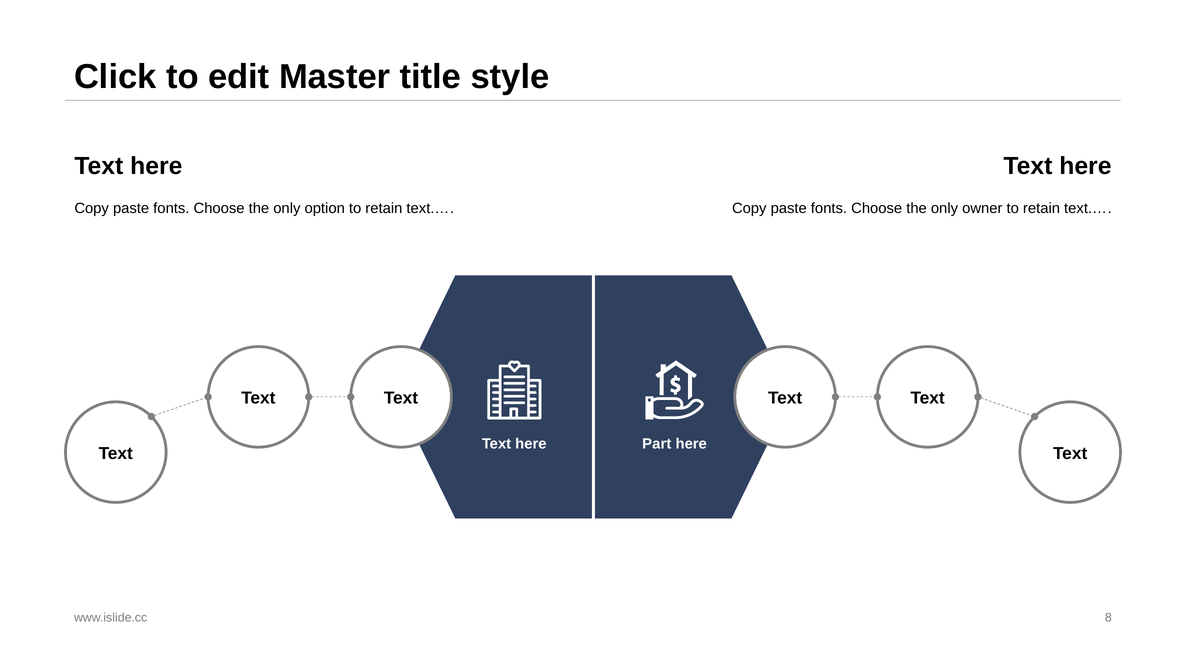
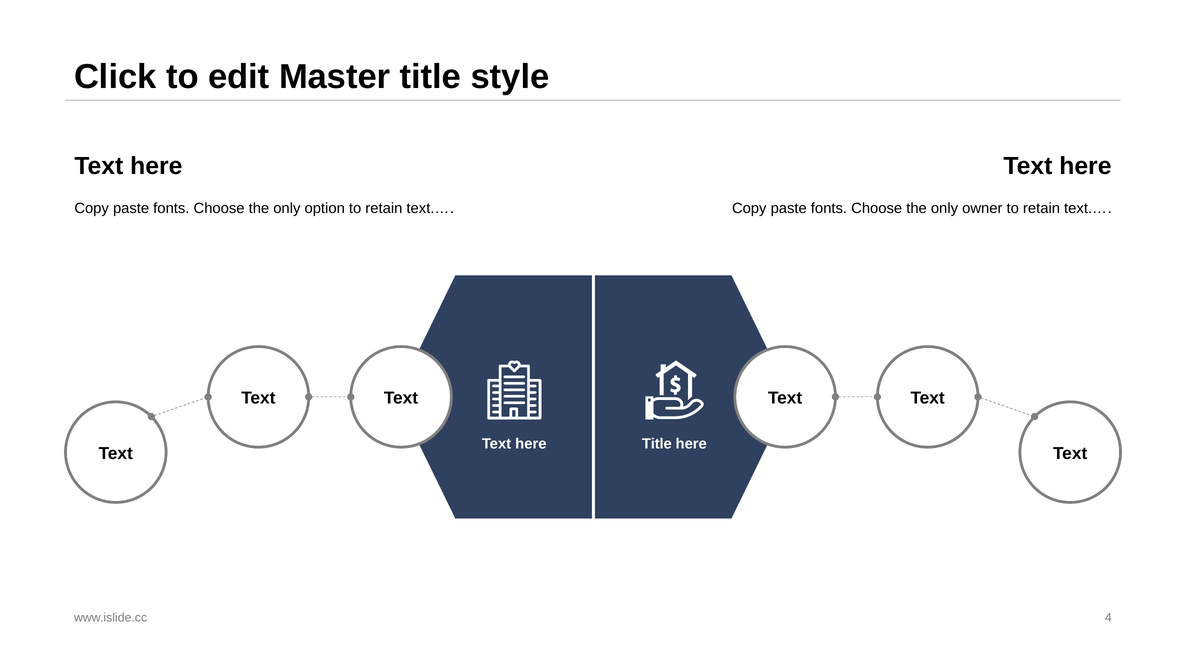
here Part: Part -> Title
8: 8 -> 4
